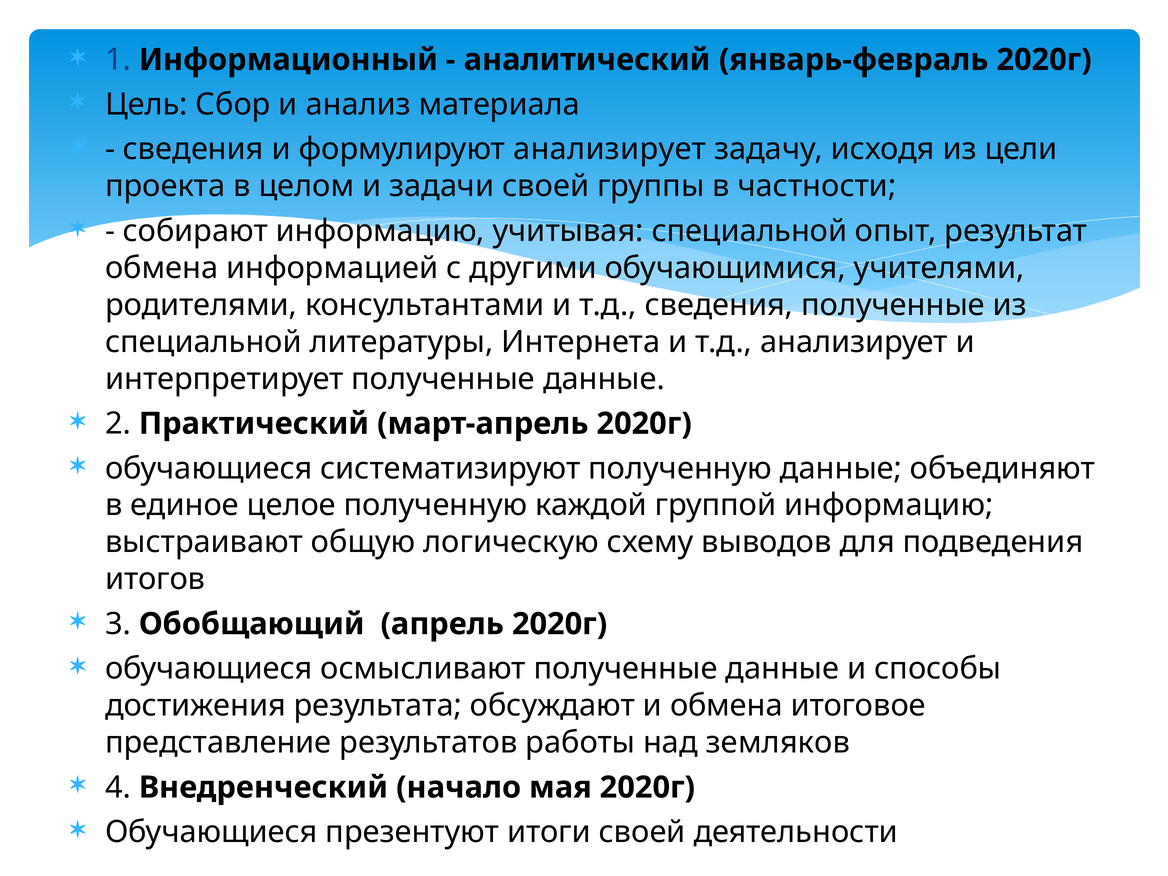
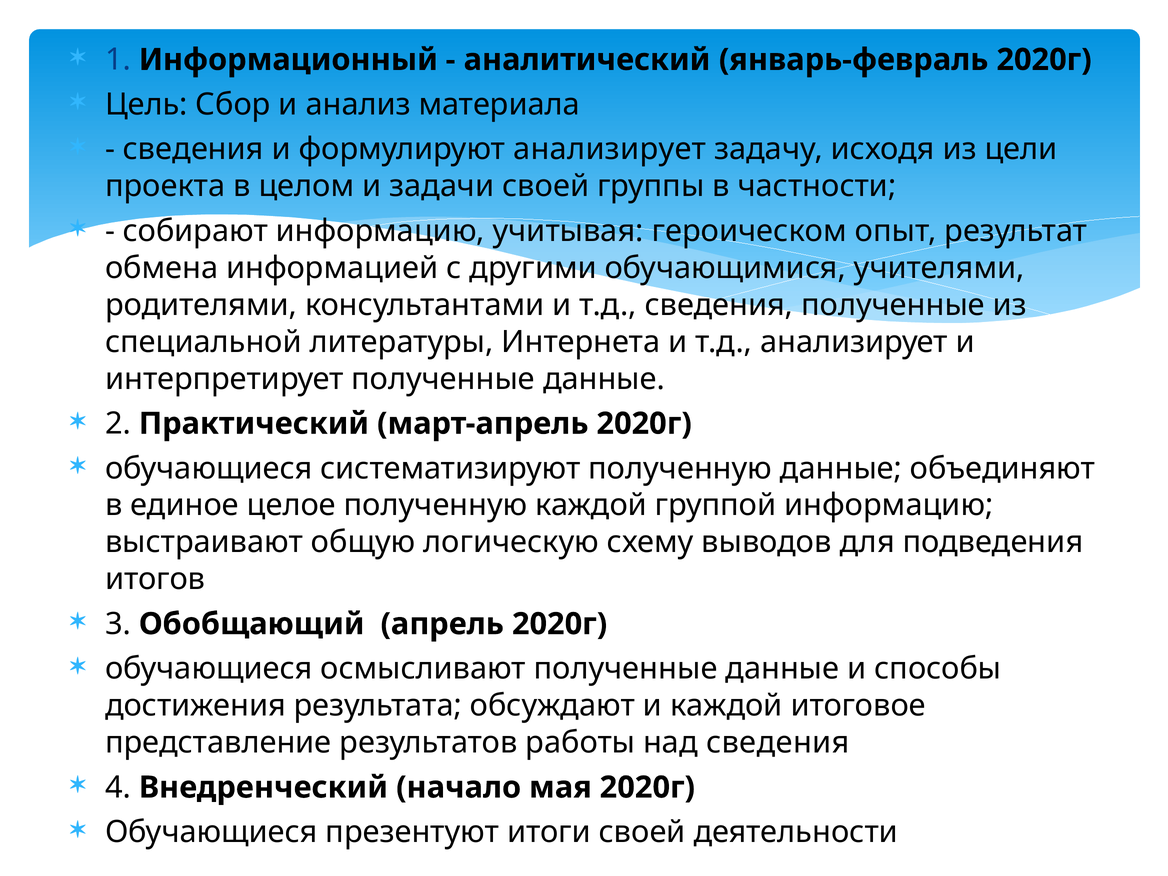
учитывая специальной: специальной -> героическом
и обмена: обмена -> каждой
над земляков: земляков -> сведения
